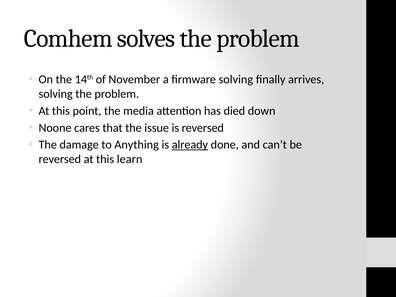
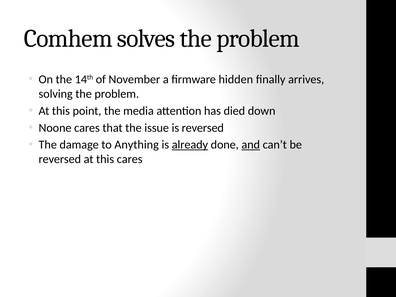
firmware solving: solving -> hidden
and underline: none -> present
this learn: learn -> cares
